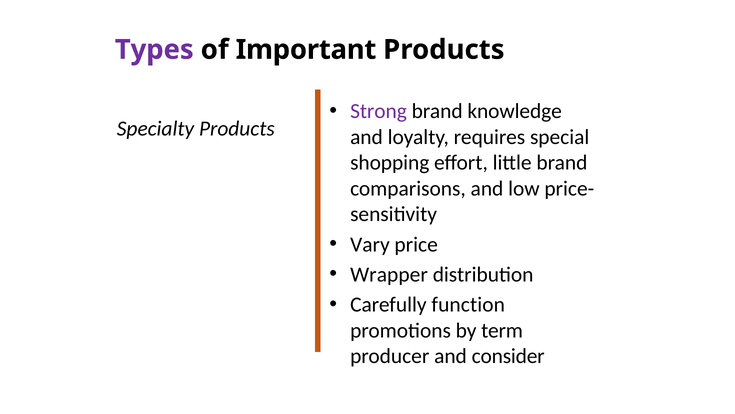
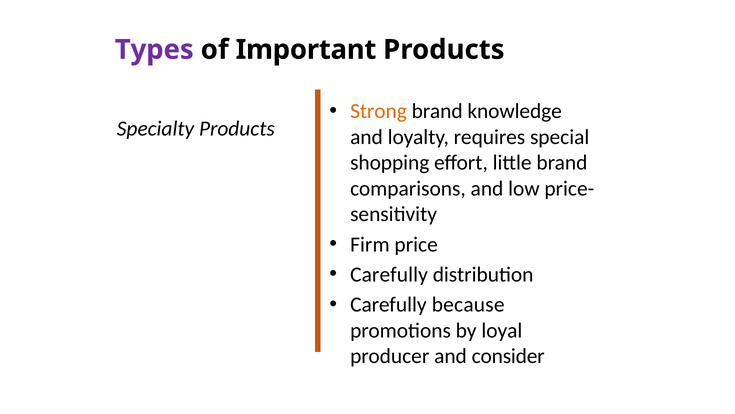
Strong colour: purple -> orange
Vary: Vary -> Firm
Wrapper at (389, 274): Wrapper -> Carefully
function: function -> because
term: term -> loyal
